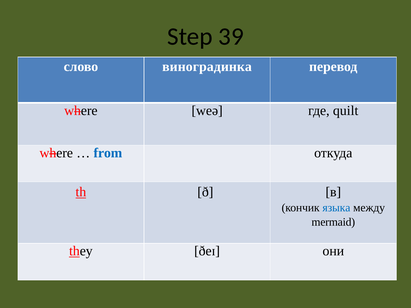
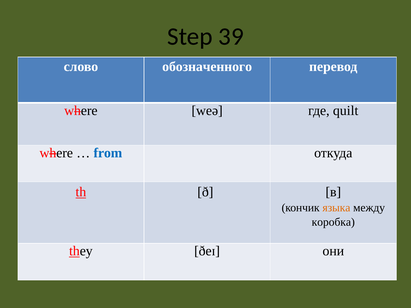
виноградинка: виноградинка -> обозначенного
языка colour: blue -> orange
mermaid: mermaid -> коробка
